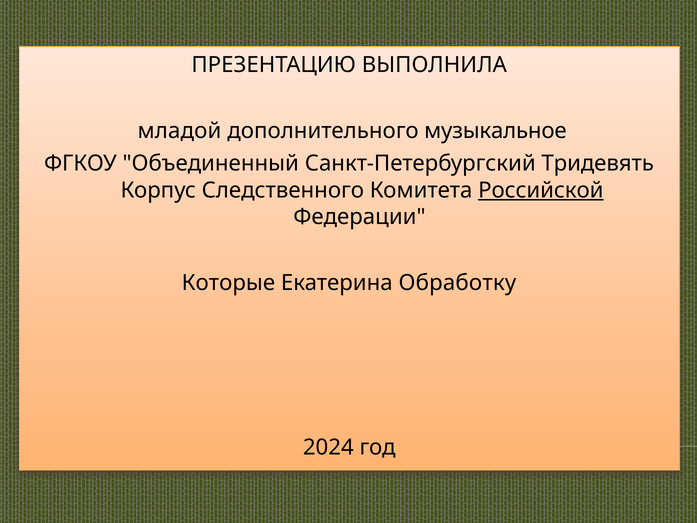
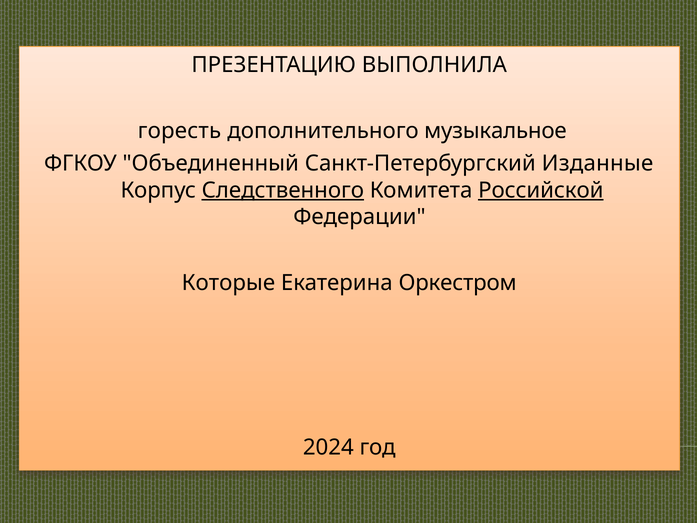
младой: младой -> горесть
Тридевять: Тридевять -> Изданные
Следственного underline: none -> present
Обработку: Обработку -> Оркестром
